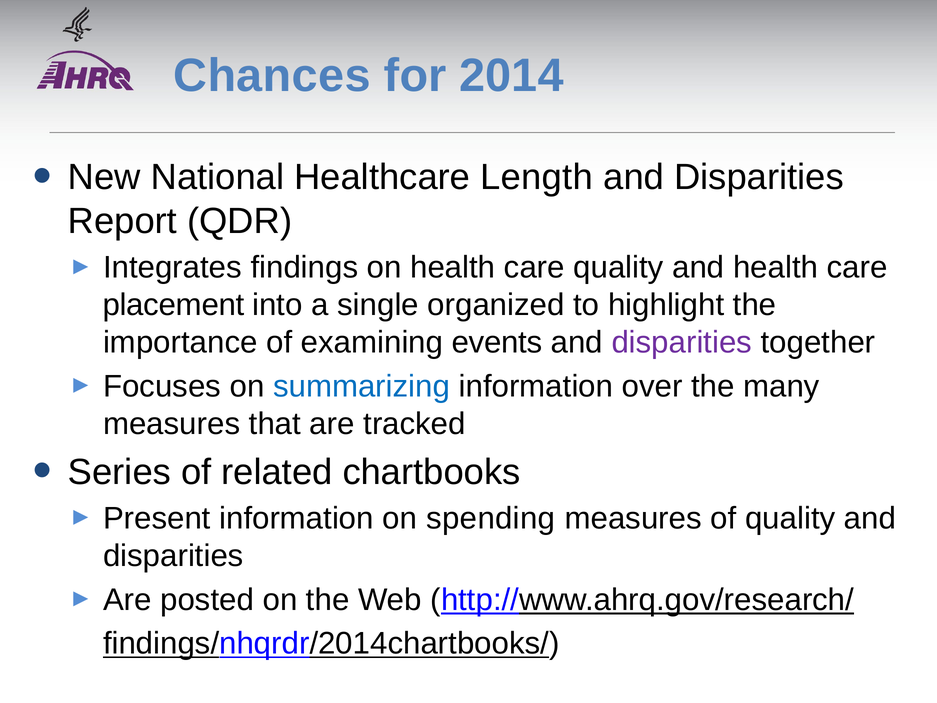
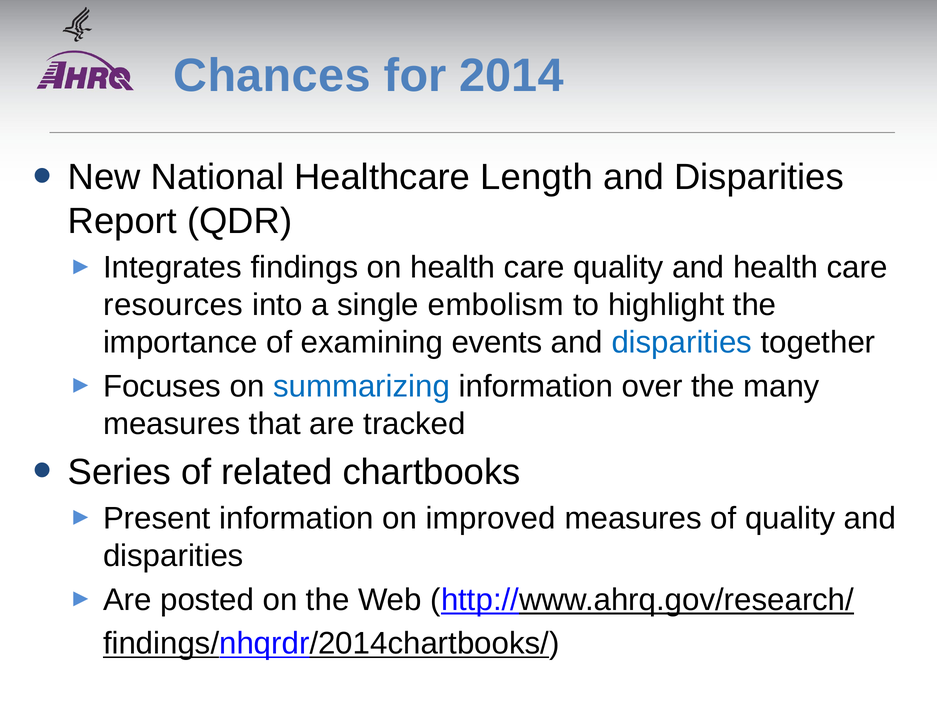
placement: placement -> resources
organized: organized -> embolism
disparities at (682, 342) colour: purple -> blue
spending: spending -> improved
